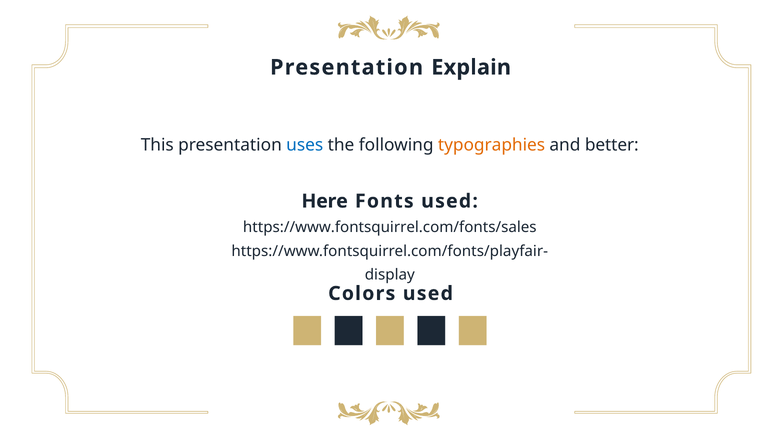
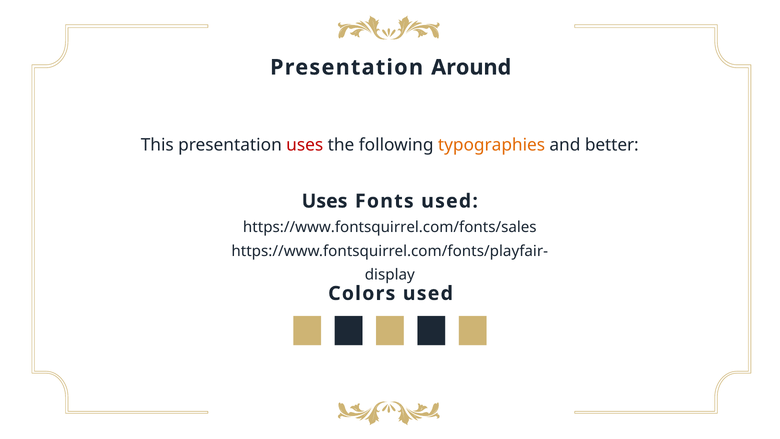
Explain: Explain -> Around
uses at (305, 145) colour: blue -> red
Here at (325, 201): Here -> Uses
